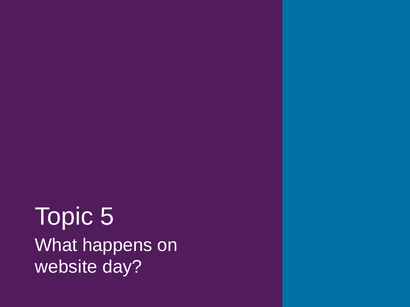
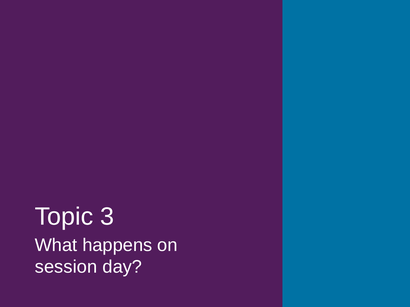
5: 5 -> 3
website: website -> session
